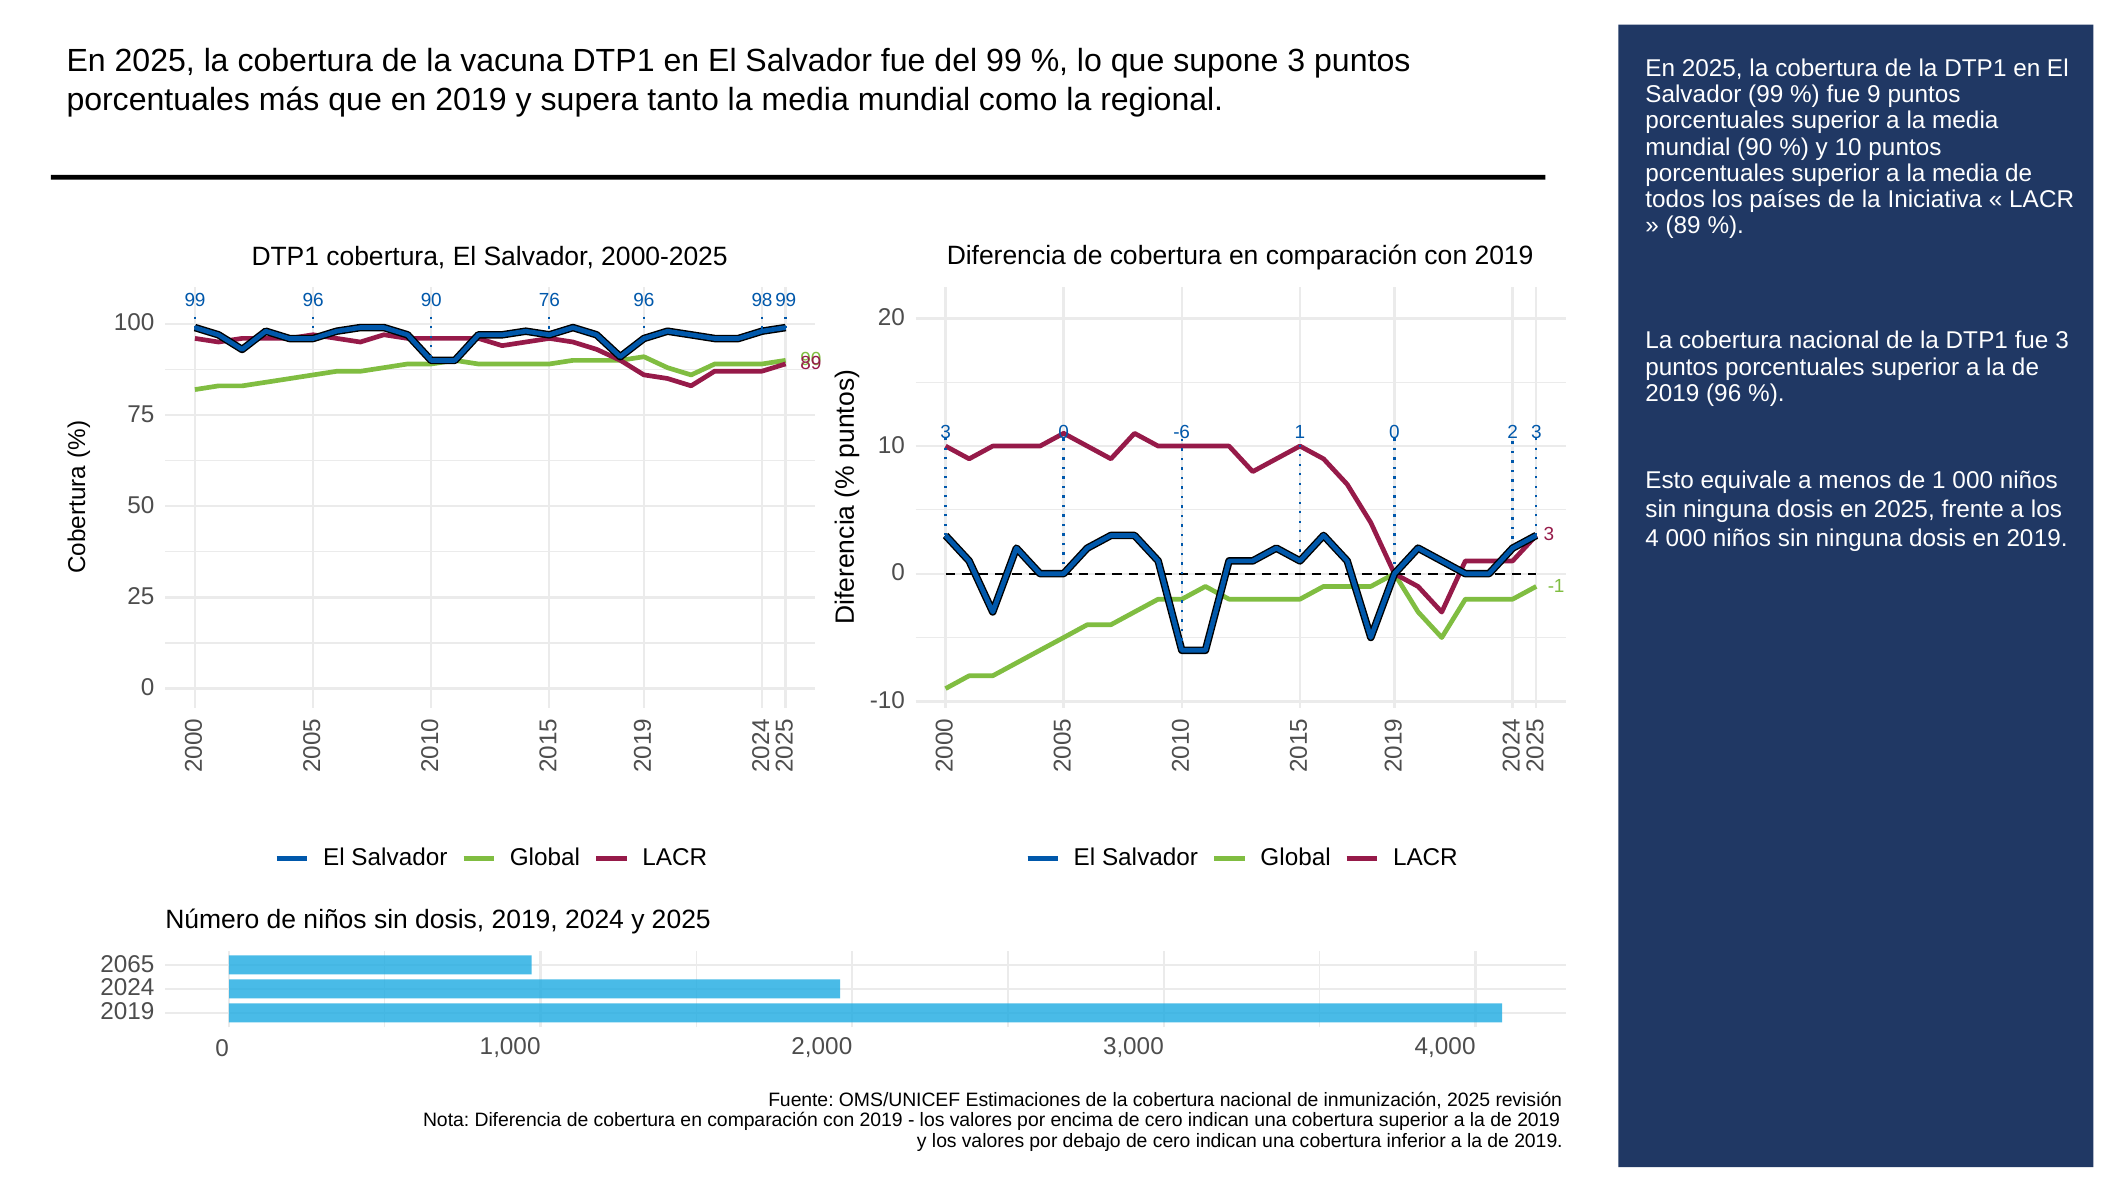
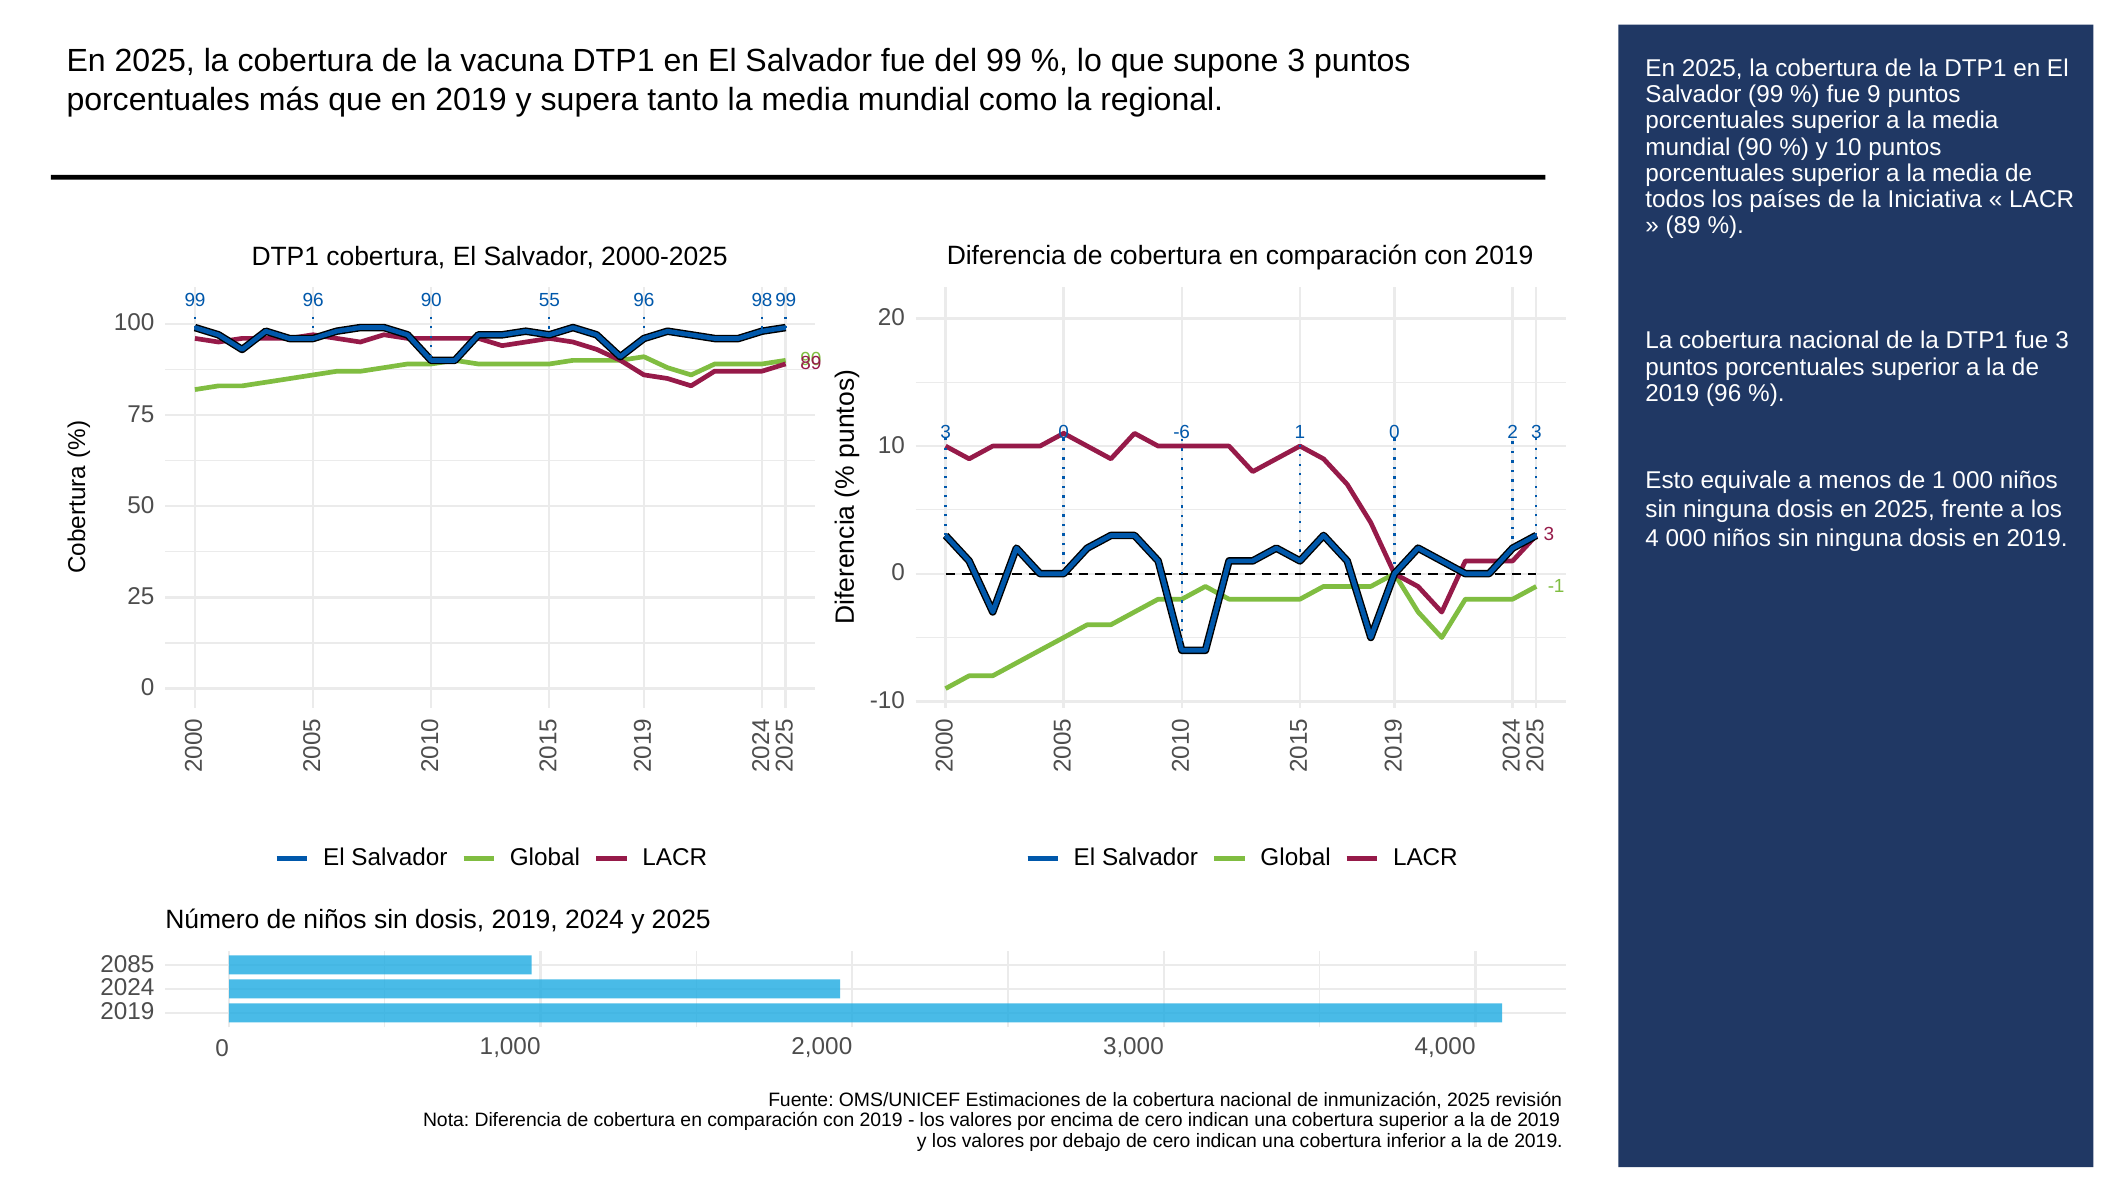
76: 76 -> 55
2065: 2065 -> 2085
